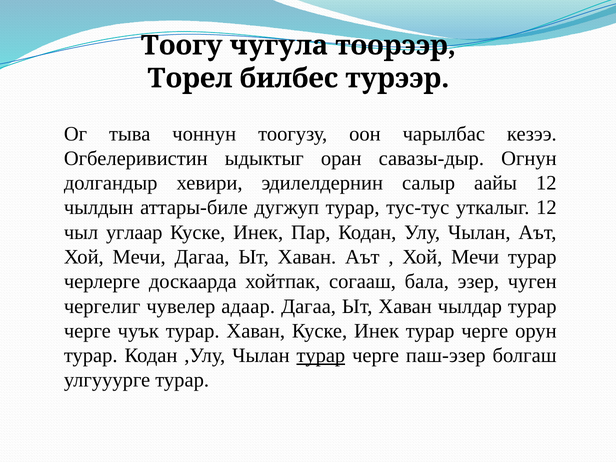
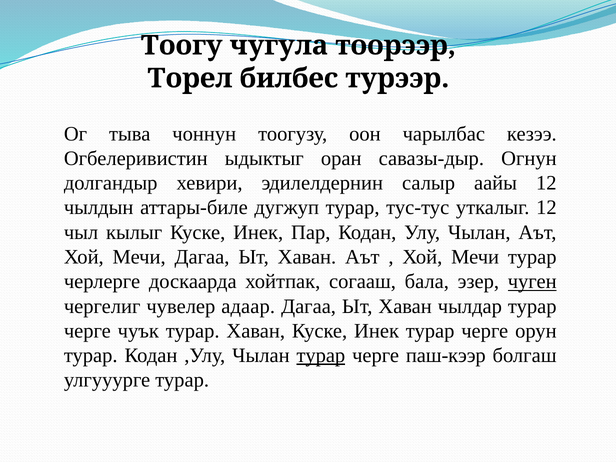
углаар: углаар -> кылыг
чуген underline: none -> present
паш-эзер: паш-эзер -> паш-кээр
